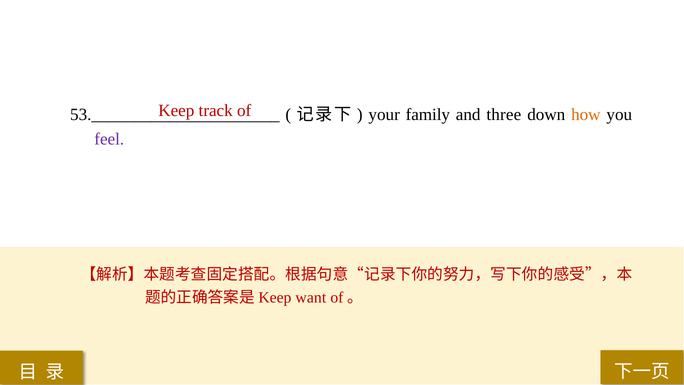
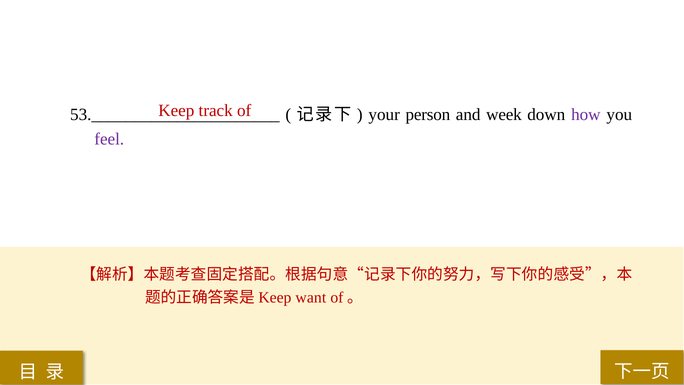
family: family -> person
three: three -> week
how colour: orange -> purple
